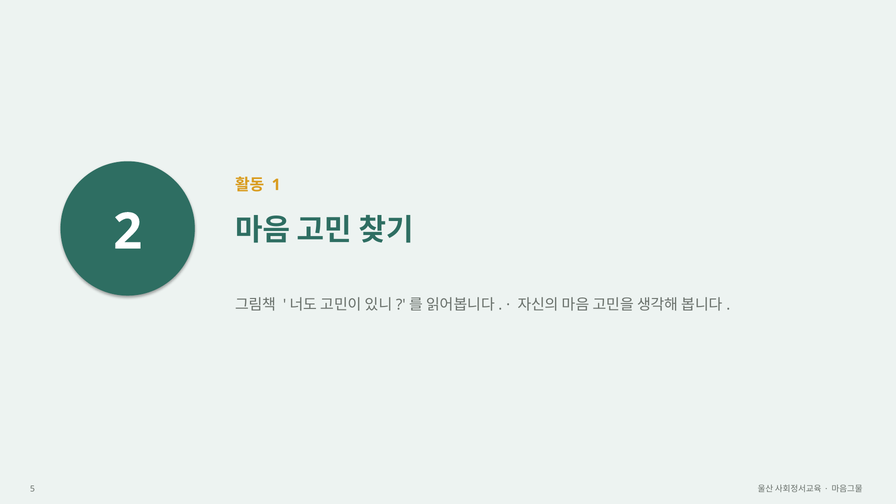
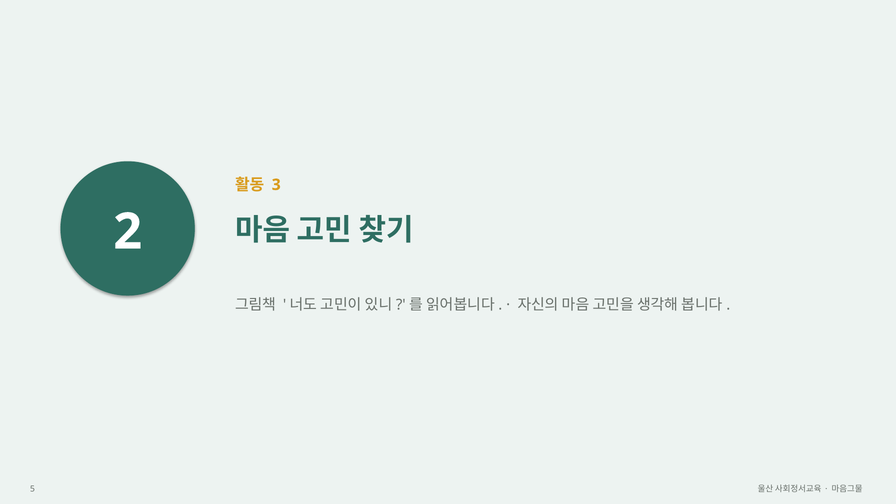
1: 1 -> 3
